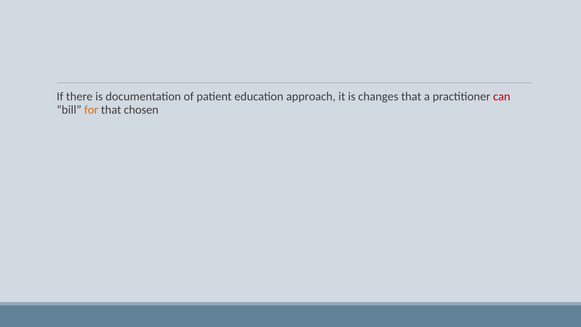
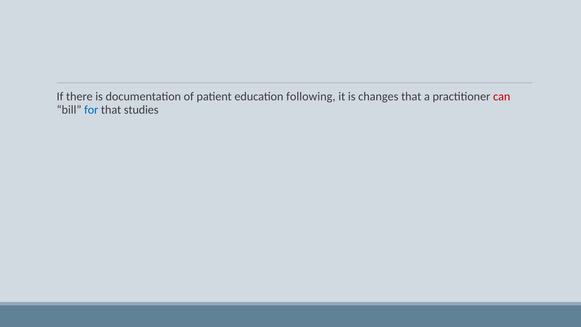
approach: approach -> following
for colour: orange -> blue
chosen: chosen -> studies
